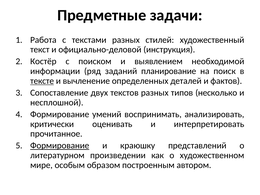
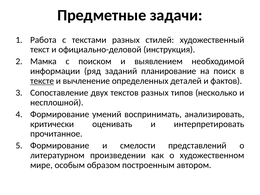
Костёр: Костёр -> Мамка
Формирование at (60, 146) underline: present -> none
краюшку: краюшку -> смелости
